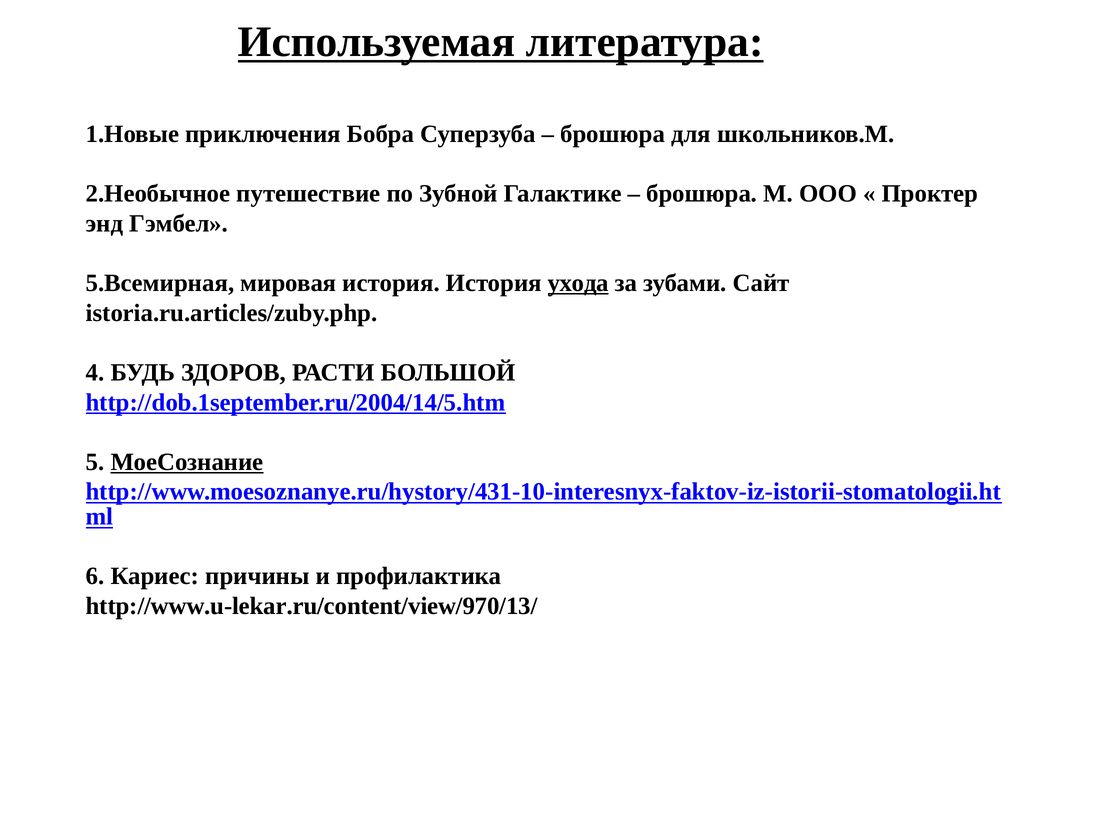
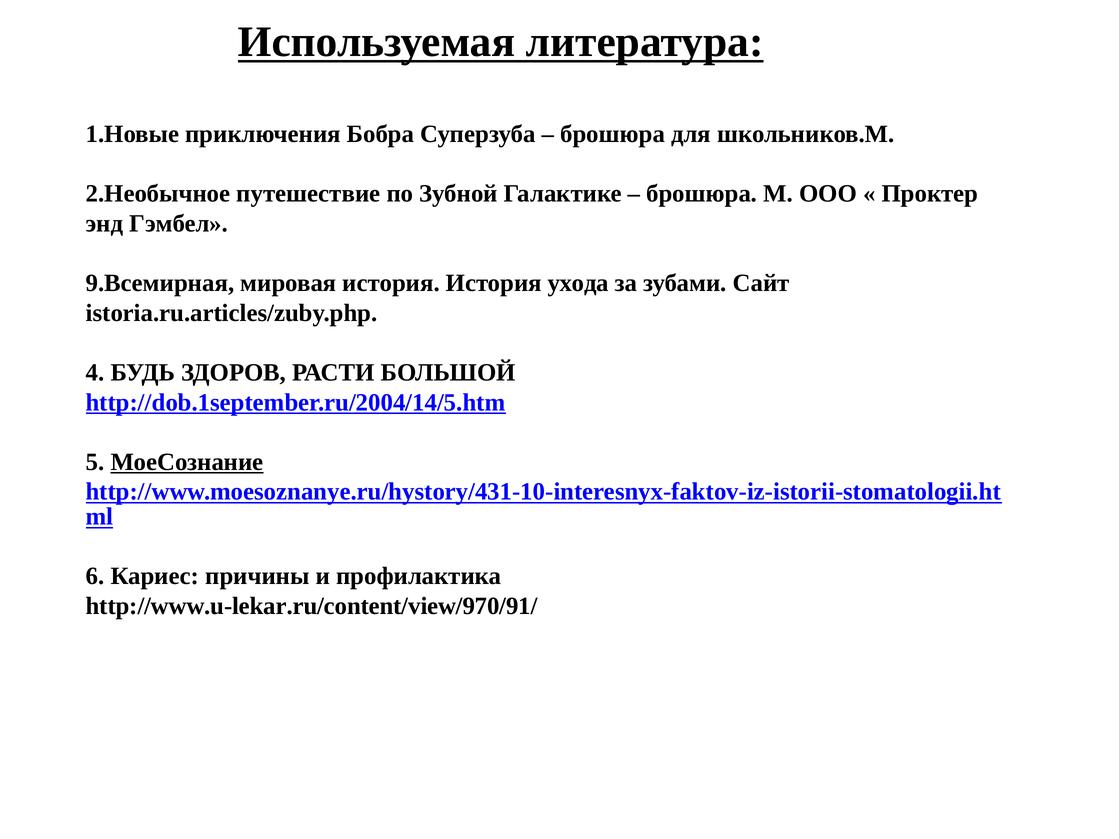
5.Всемирная: 5.Всемирная -> 9.Всемирная
ухода underline: present -> none
http://www.u-lekar.ru/content/view/970/13/: http://www.u-lekar.ru/content/view/970/13/ -> http://www.u-lekar.ru/content/view/970/91/
